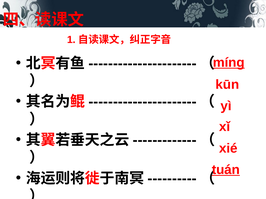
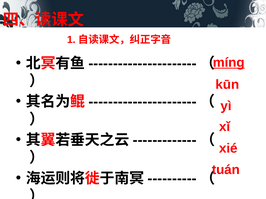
tuán underline: present -> none
